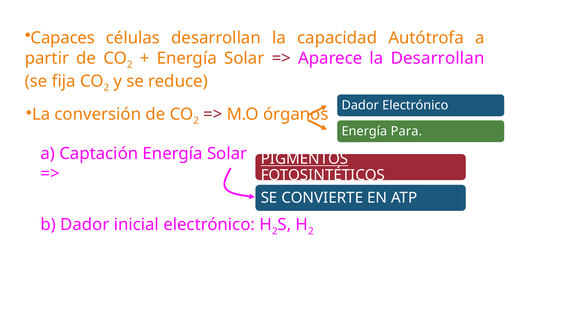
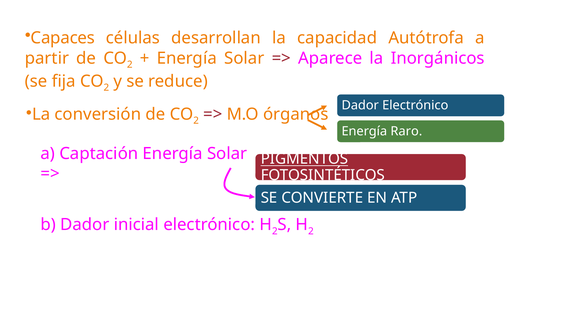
la Desarrollan: Desarrollan -> Inorgánicos
Para: Para -> Raro
